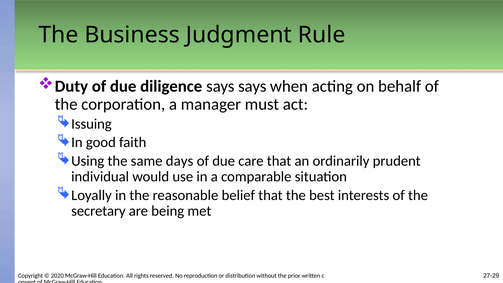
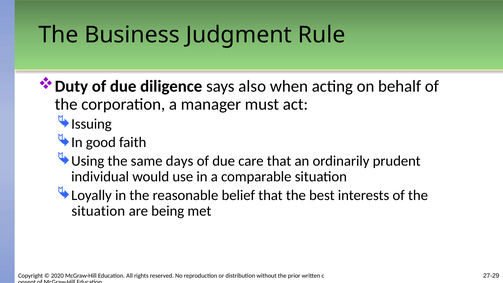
says says: says -> also
secretary at (98, 211): secretary -> situation
